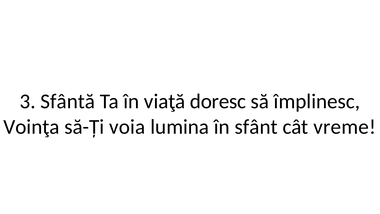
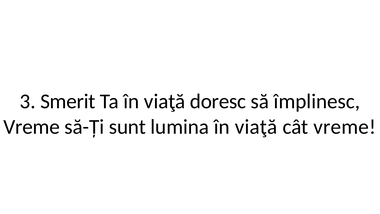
Sfântă: Sfântă -> Smerit
Voinţa at (31, 127): Voinţa -> Vreme
voia: voia -> sunt
lumina în sfânt: sfânt -> viaţă
